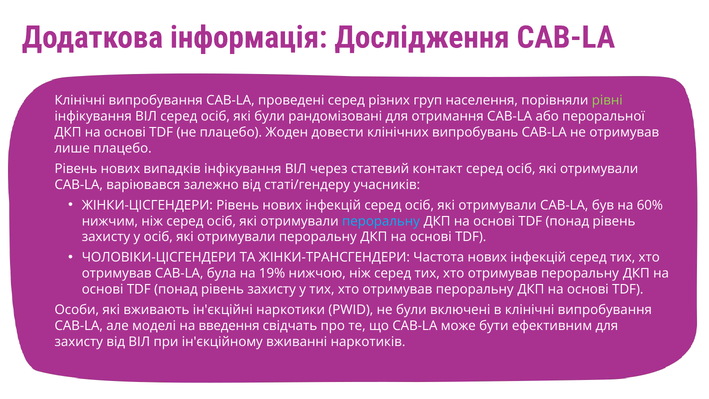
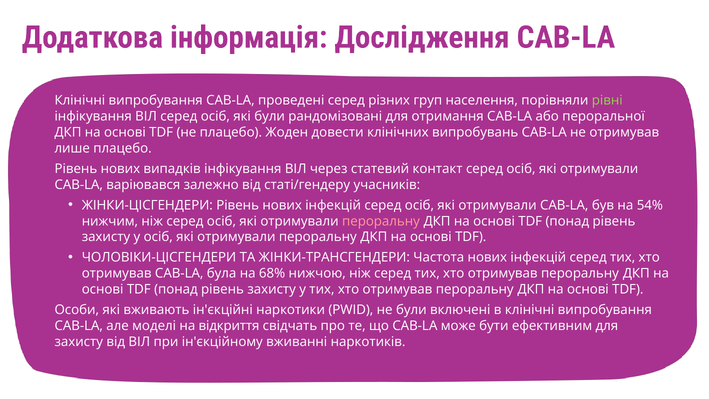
60%: 60% -> 54%
пероральну at (381, 221) colour: light blue -> pink
19%: 19% -> 68%
введення: введення -> відкриття
